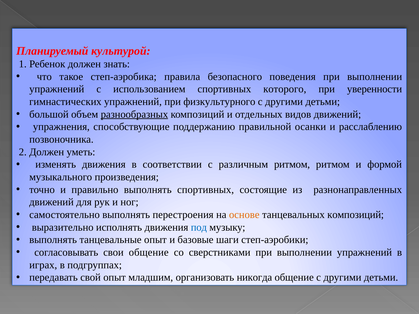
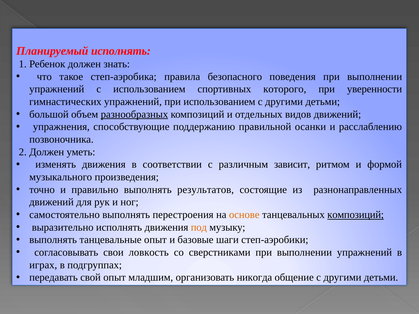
Планируемый культурой: культурой -> исполнять
при физкультурного: физкультурного -> использованием
различным ритмом: ритмом -> зависит
выполнять спортивных: спортивных -> результатов
композиций at (356, 215) underline: none -> present
под colour: blue -> orange
свои общение: общение -> ловкость
